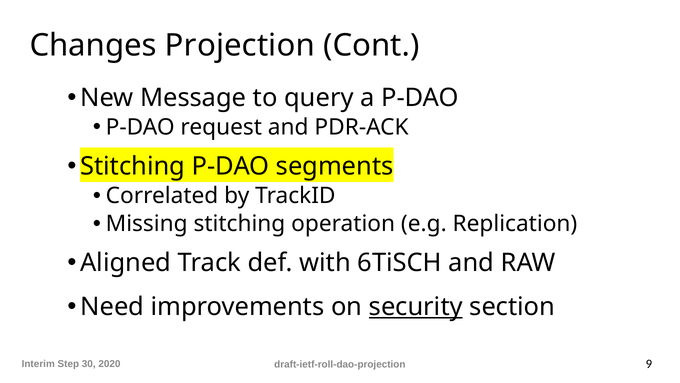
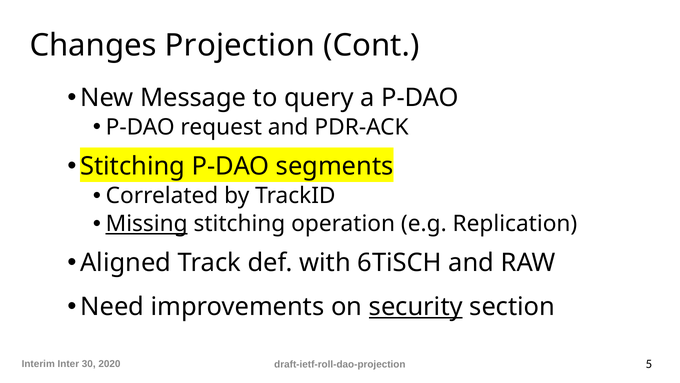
Missing underline: none -> present
Step: Step -> Inter
9: 9 -> 5
